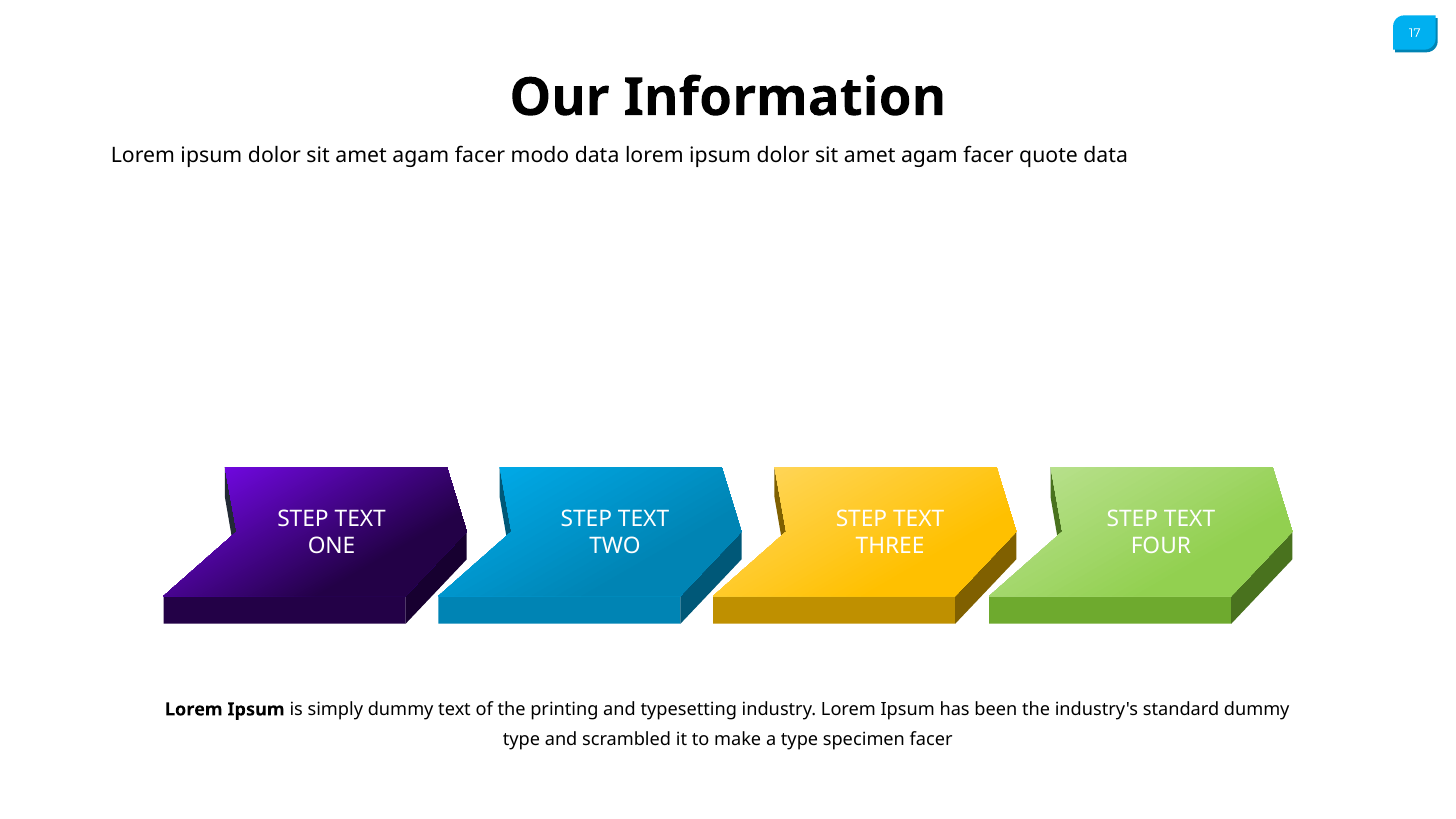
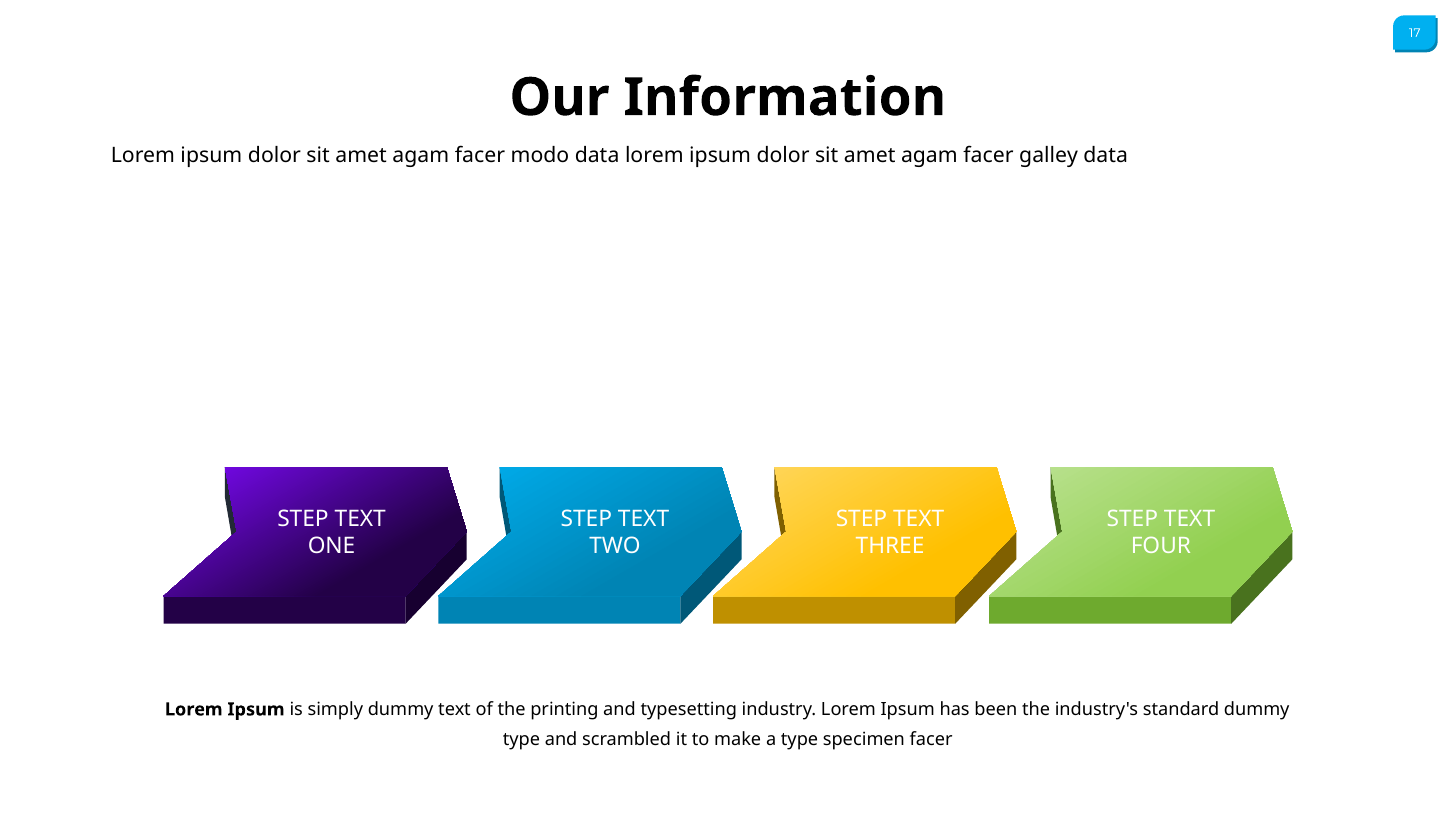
quote: quote -> galley
